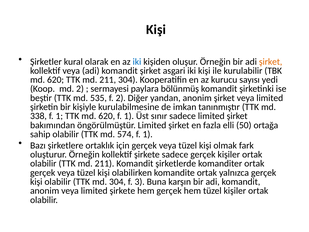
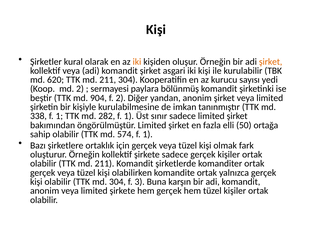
iki at (137, 62) colour: blue -> orange
535: 535 -> 904
TTK md 620: 620 -> 282
